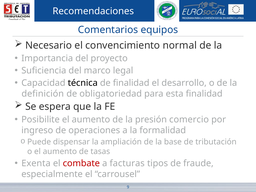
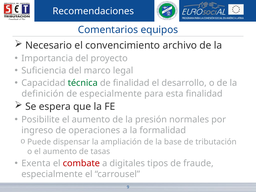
normal: normal -> archivo
técnica colour: black -> green
de obligatoriedad: obligatoriedad -> especialmente
comercio: comercio -> normales
facturas: facturas -> digitales
